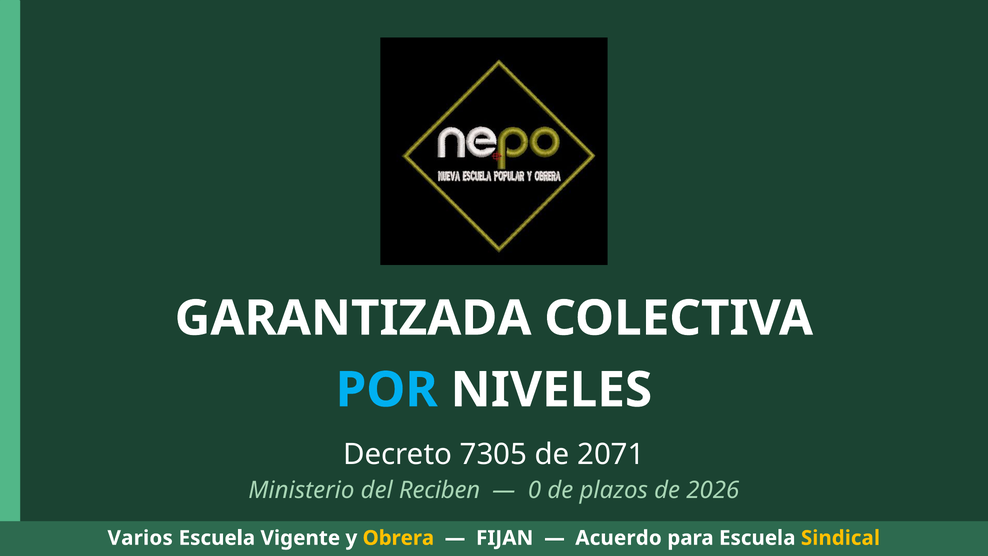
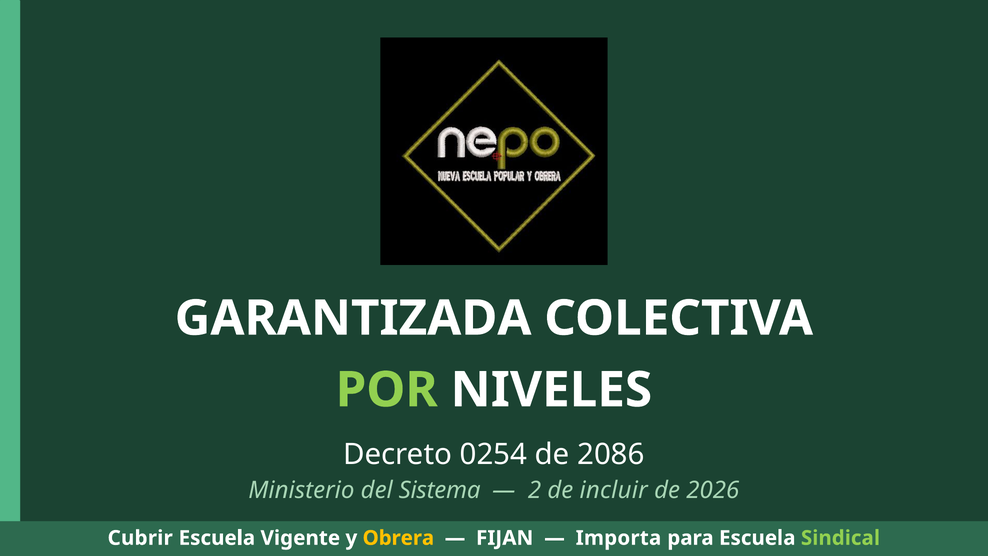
POR colour: light blue -> light green
7305: 7305 -> 0254
2071: 2071 -> 2086
Reciben: Reciben -> Sistema
0: 0 -> 2
plazos: plazos -> incluir
Varios: Varios -> Cubrir
Acuerdo: Acuerdo -> Importa
Sindical colour: yellow -> light green
